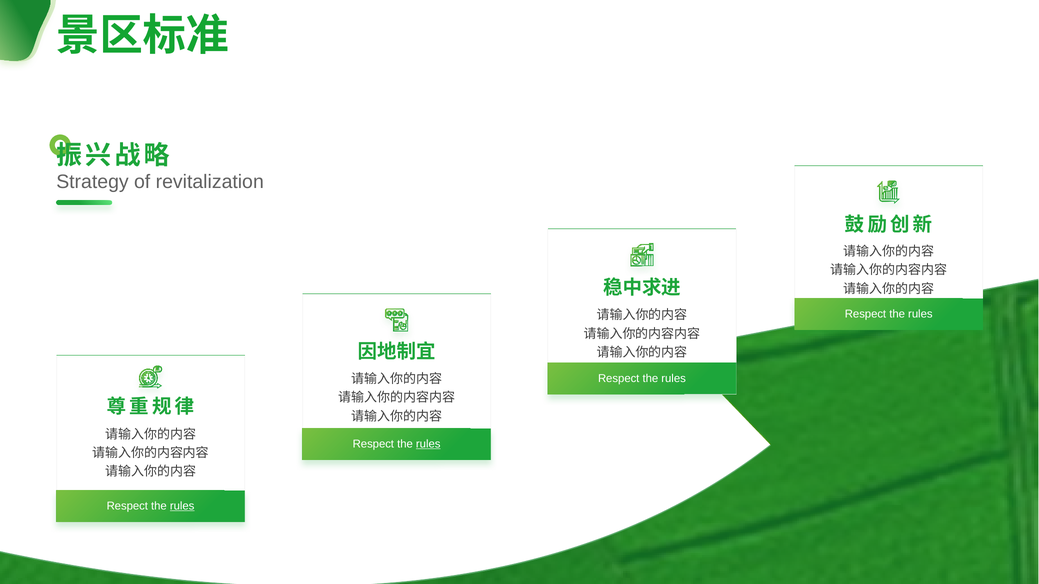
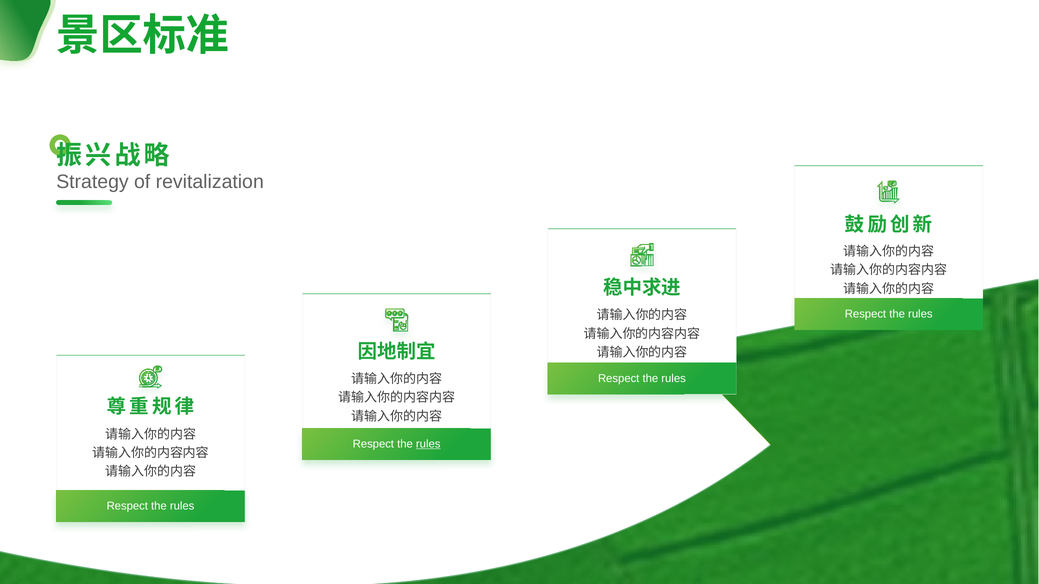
rules at (182, 506) underline: present -> none
